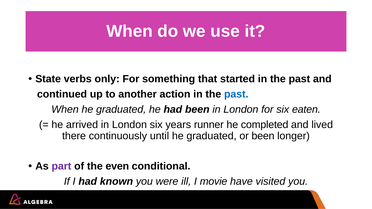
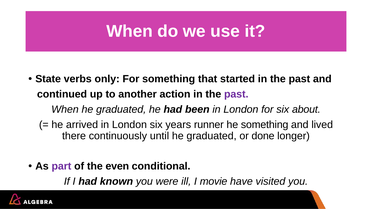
past at (236, 94) colour: blue -> purple
eaten: eaten -> about
he completed: completed -> something
or been: been -> done
